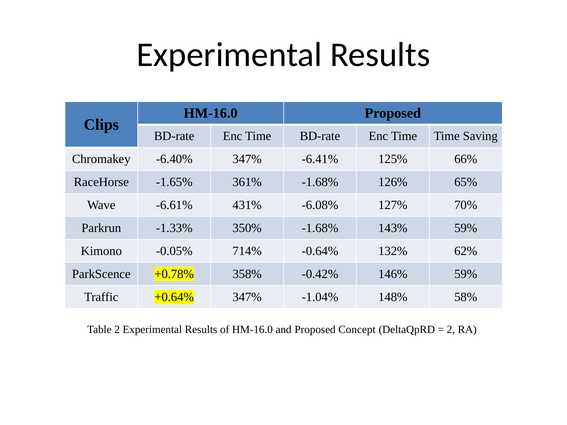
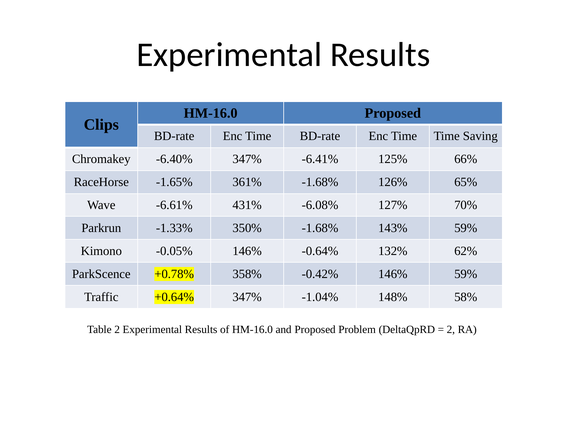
-0.05% 714%: 714% -> 146%
Concept: Concept -> Problem
